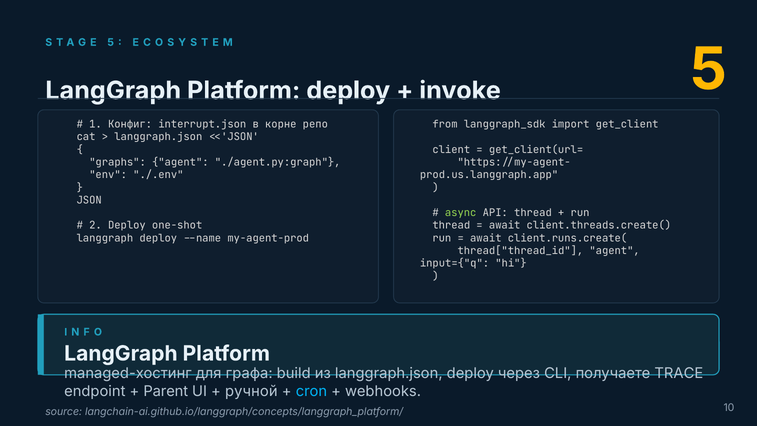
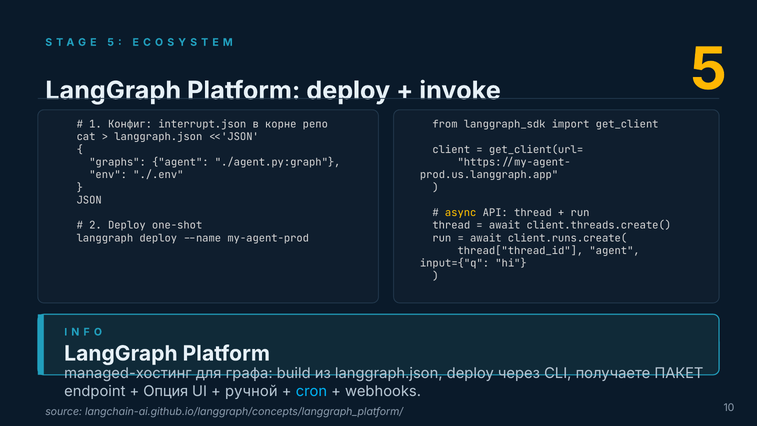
async colour: light green -> yellow
TRACE: TRACE -> ПАКЕТ
Parent: Parent -> Опция
